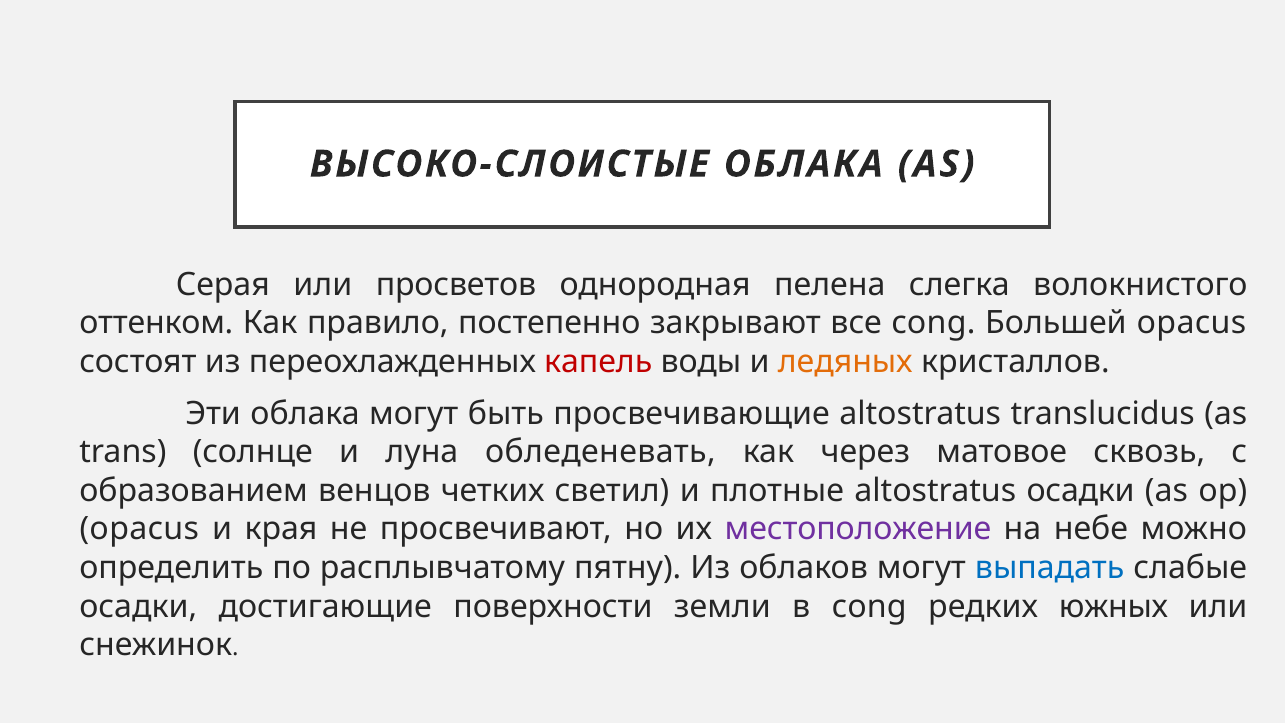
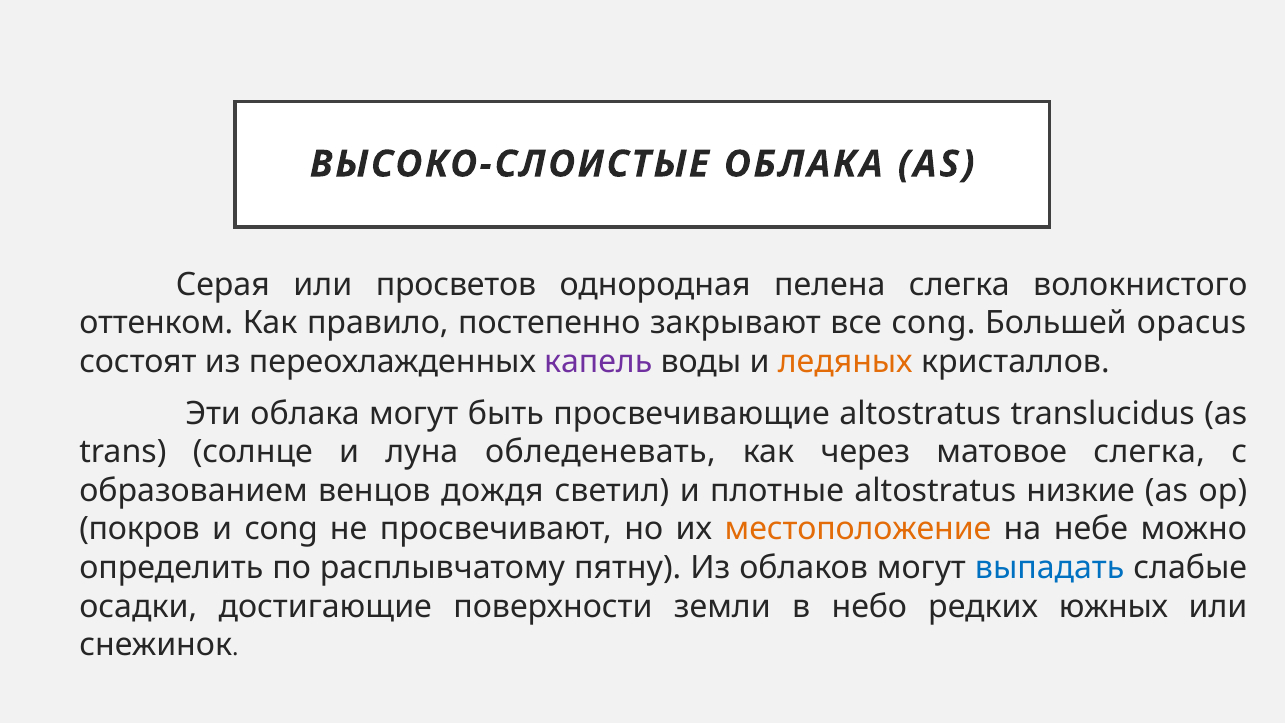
капель colour: red -> purple
матовое сквозь: сквозь -> слегка
четких: четких -> дождя
altostratus осадки: осадки -> низкие
opacus at (139, 529): opacus -> покров
и края: края -> cong
местоположение colour: purple -> orange
в cong: cong -> небо
